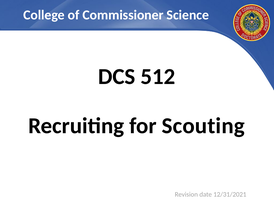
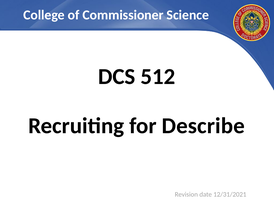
Scouting: Scouting -> Describe
